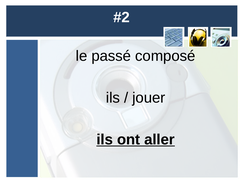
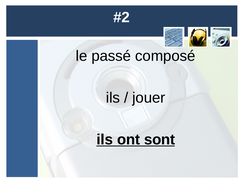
aller: aller -> sont
